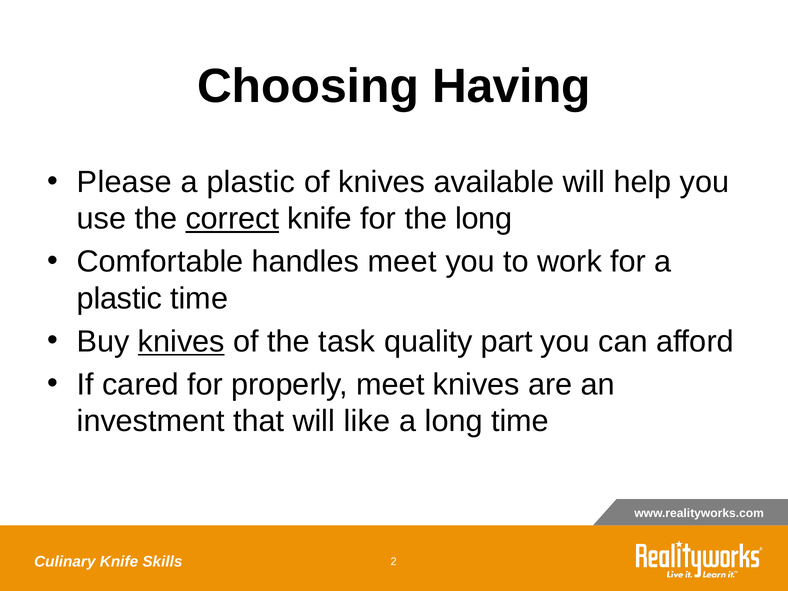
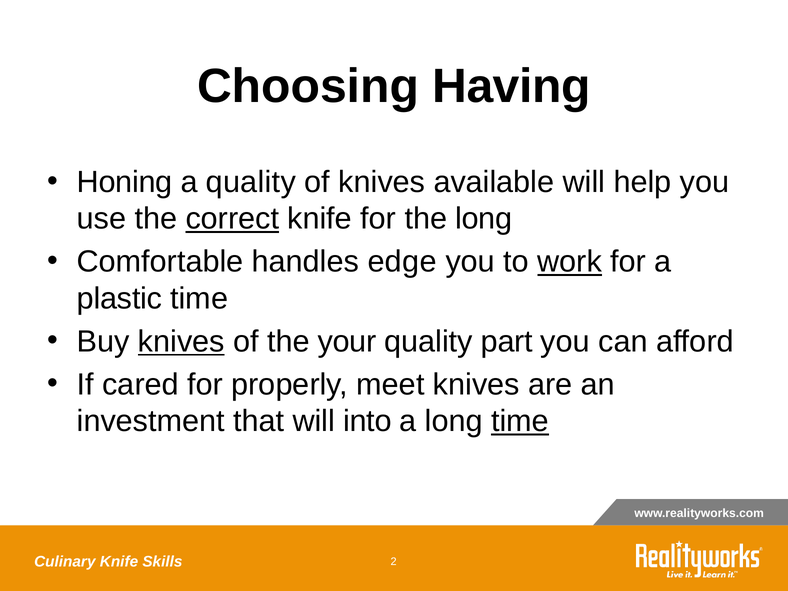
Please: Please -> Honing
plastic at (251, 182): plastic -> quality
handles meet: meet -> edge
work underline: none -> present
task: task -> your
like: like -> into
time at (520, 421) underline: none -> present
